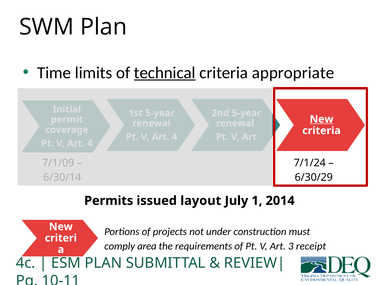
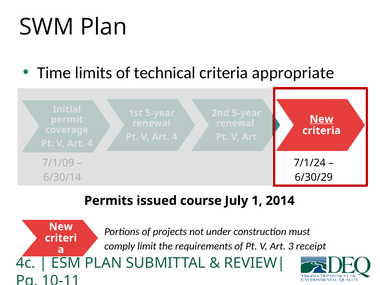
technical underline: present -> none
layout: layout -> course
area: area -> limit
